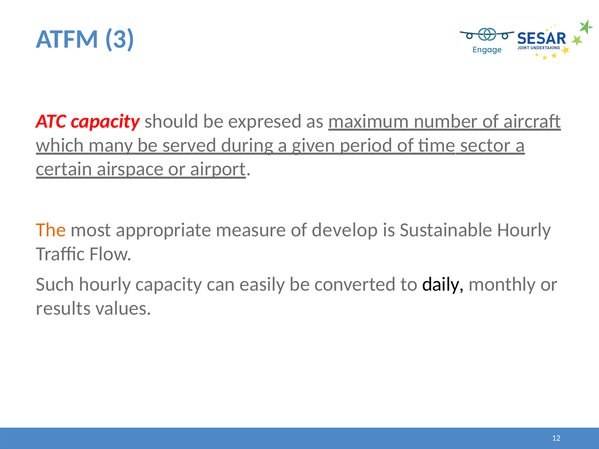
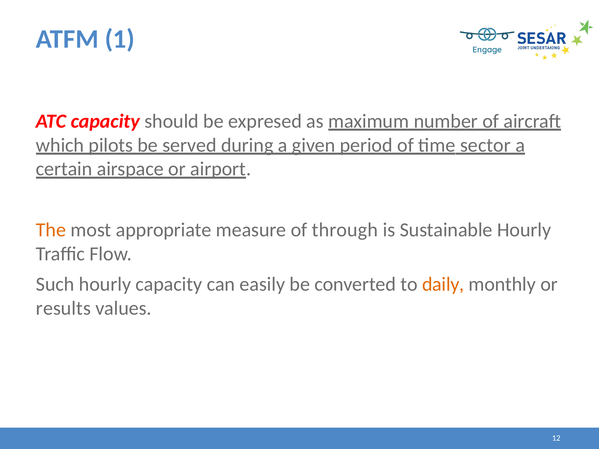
3: 3 -> 1
many: many -> pilots
develop: develop -> through
daily colour: black -> orange
